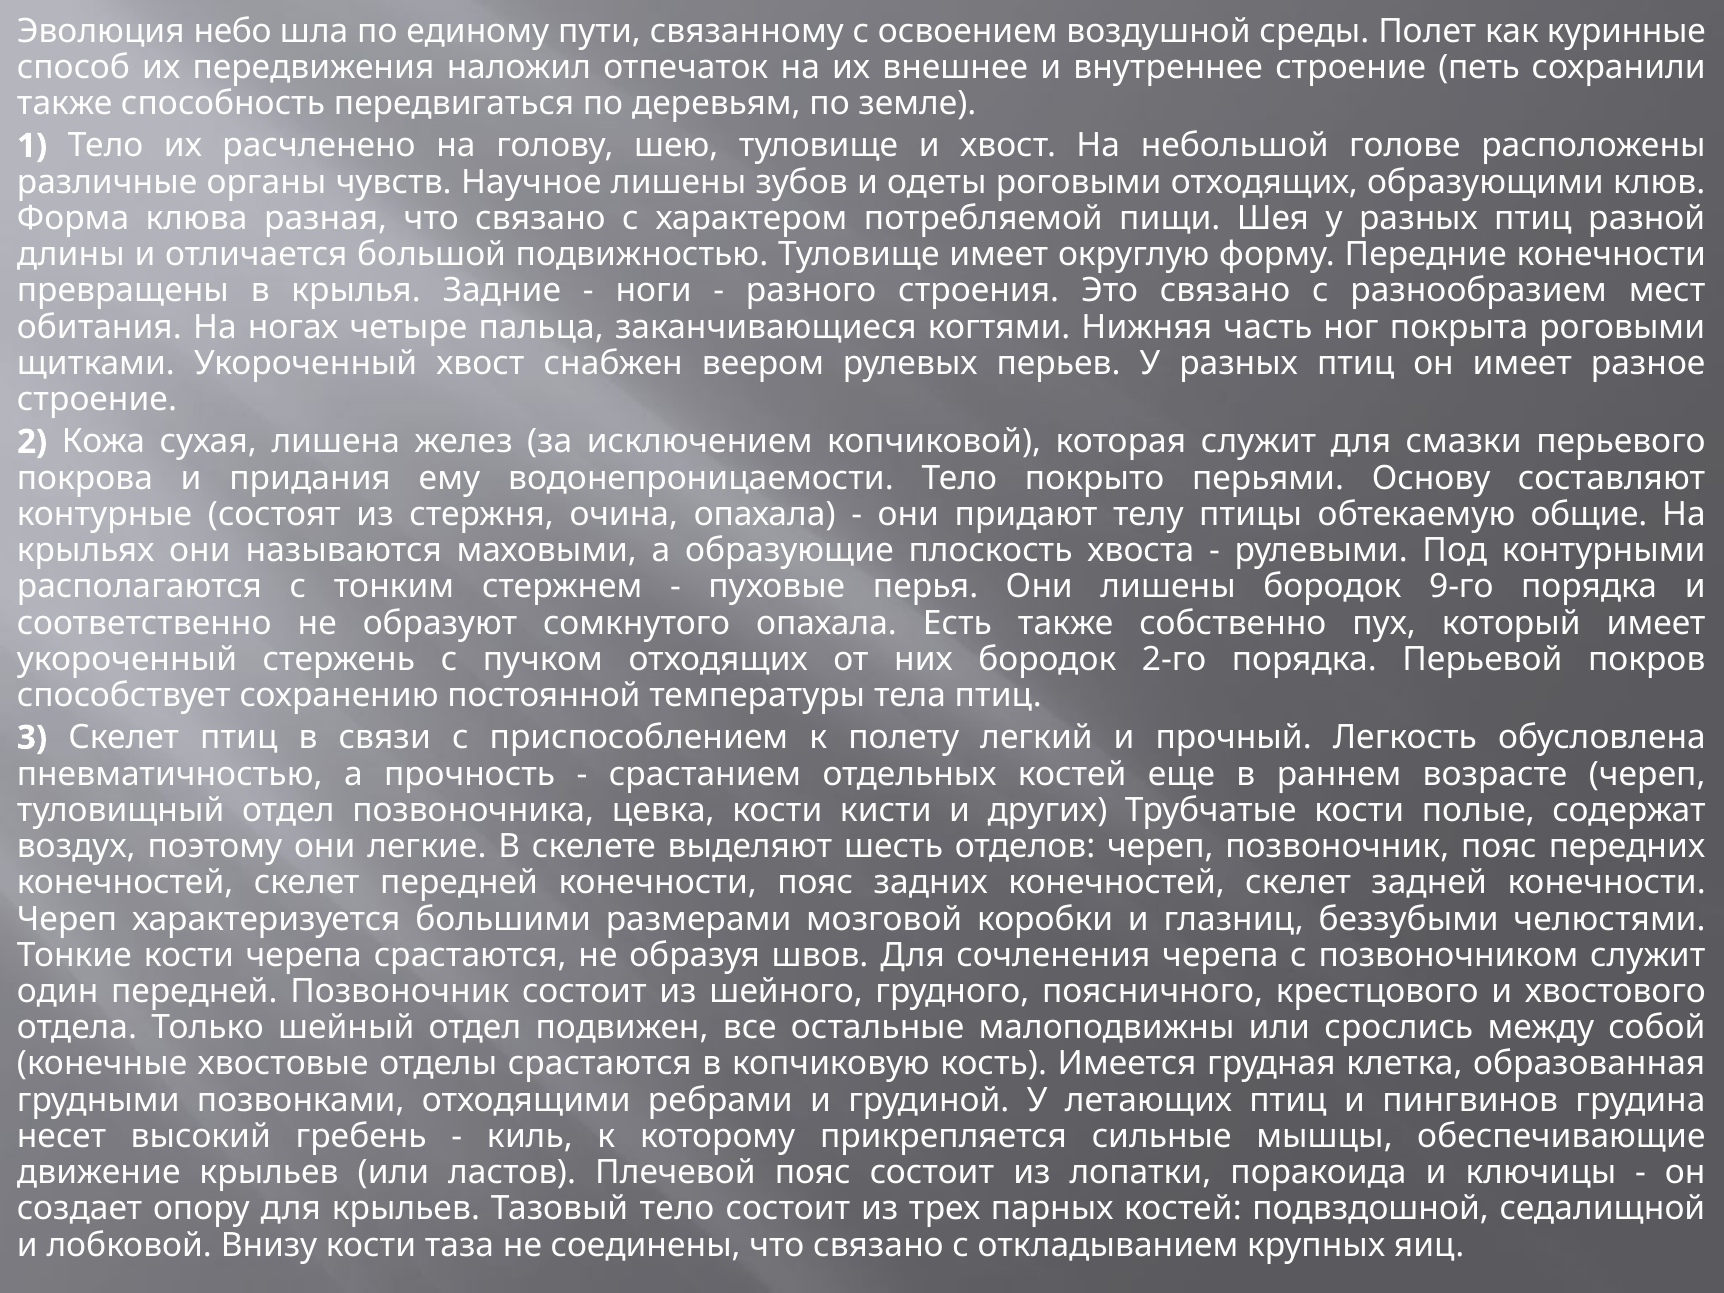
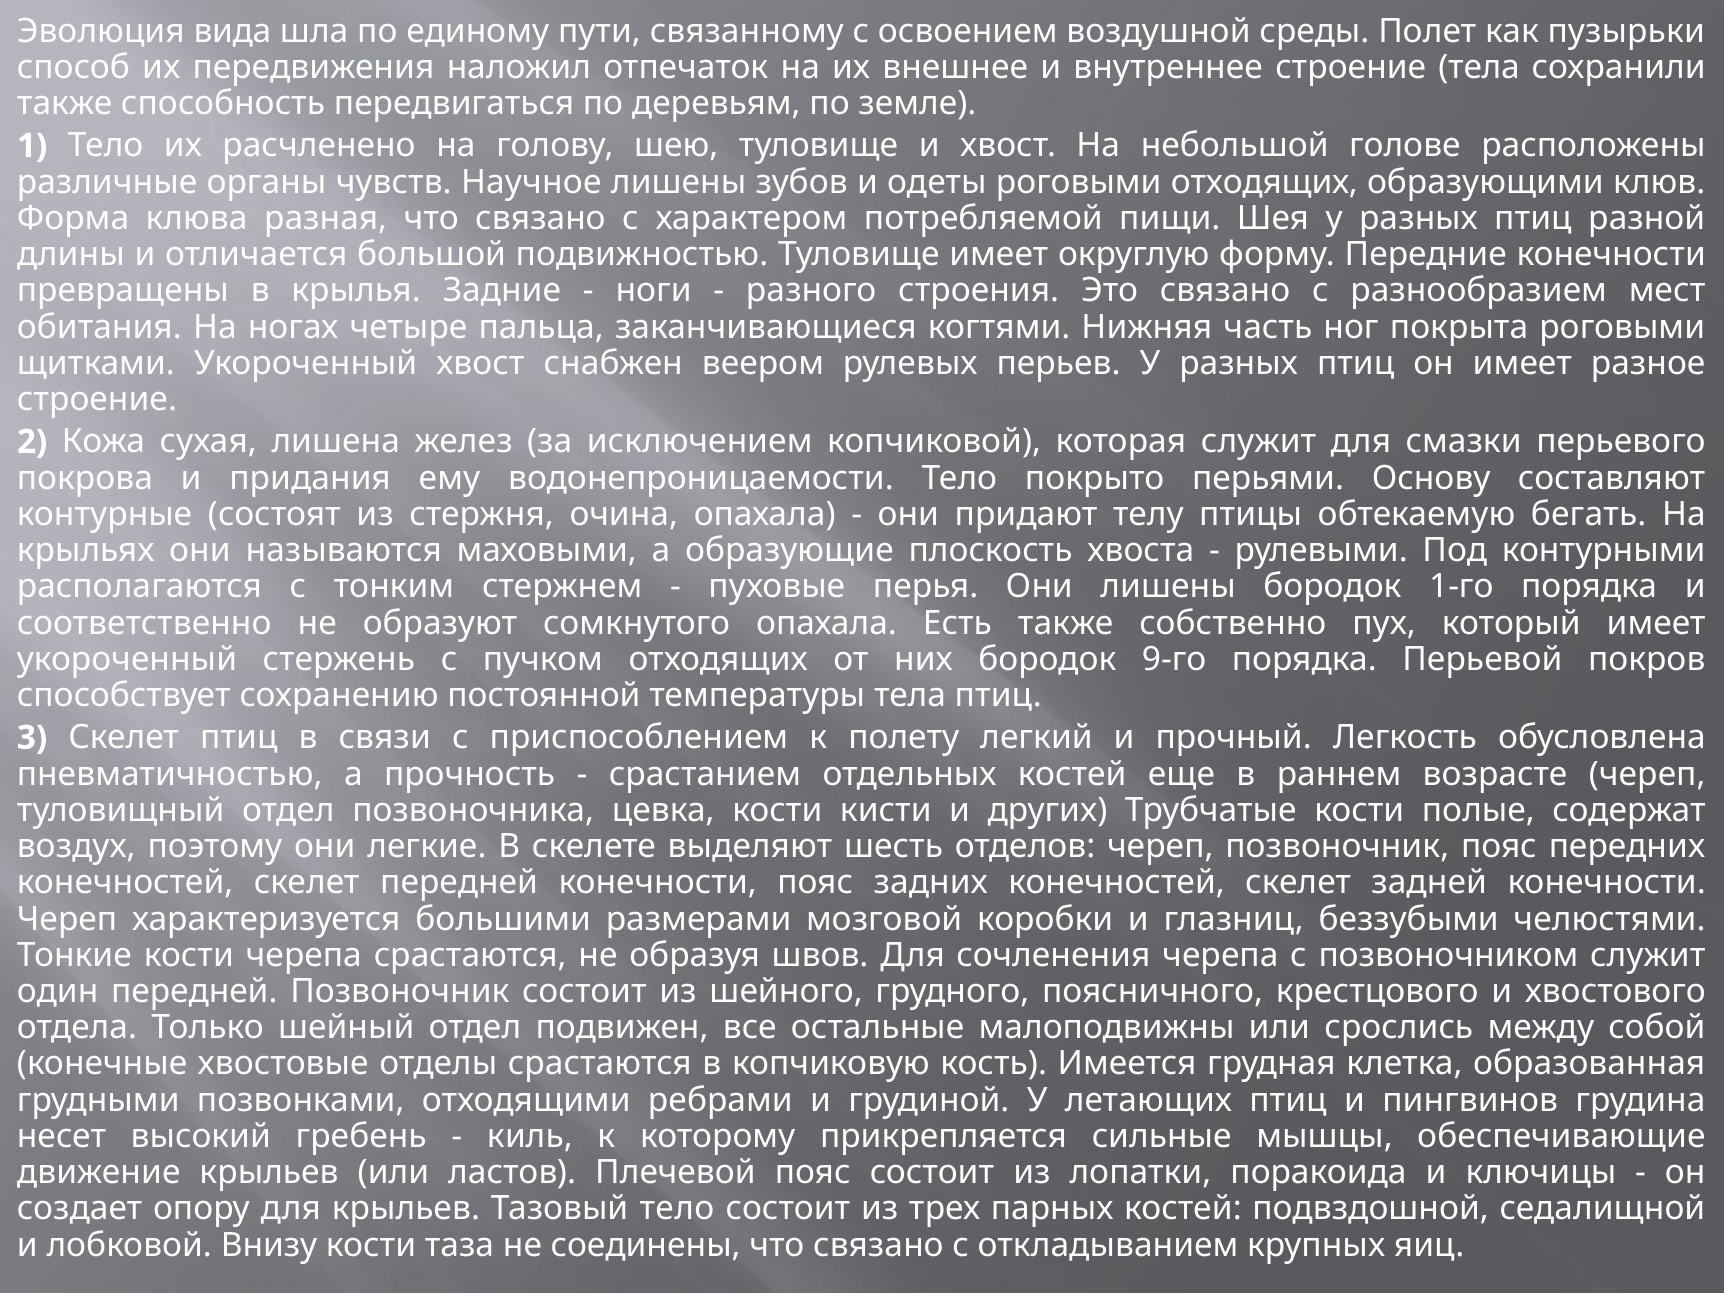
небо: небо -> вида
куринные: куринные -> пузырьки
строение петь: петь -> тела
общие: общие -> бегать
9-го: 9-го -> 1-го
2-го: 2-го -> 9-го
